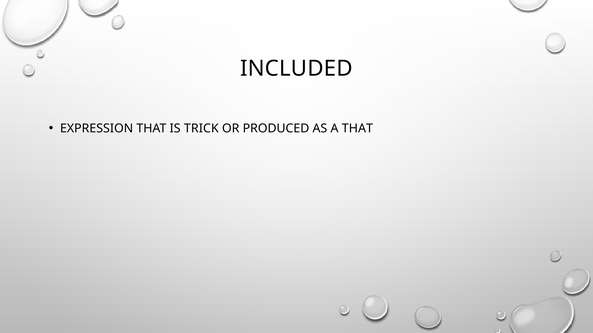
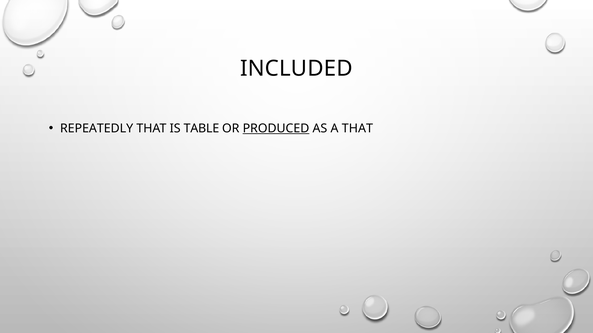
EXPRESSION: EXPRESSION -> REPEATEDLY
TRICK: TRICK -> TABLE
PRODUCED underline: none -> present
